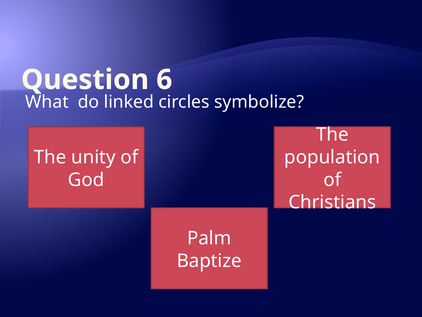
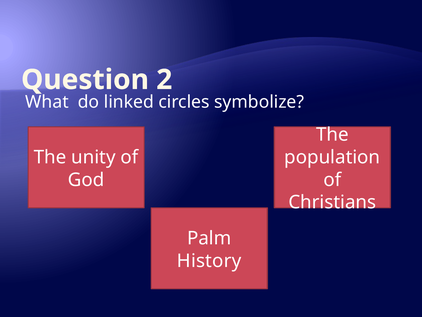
6: 6 -> 2
Baptize: Baptize -> History
